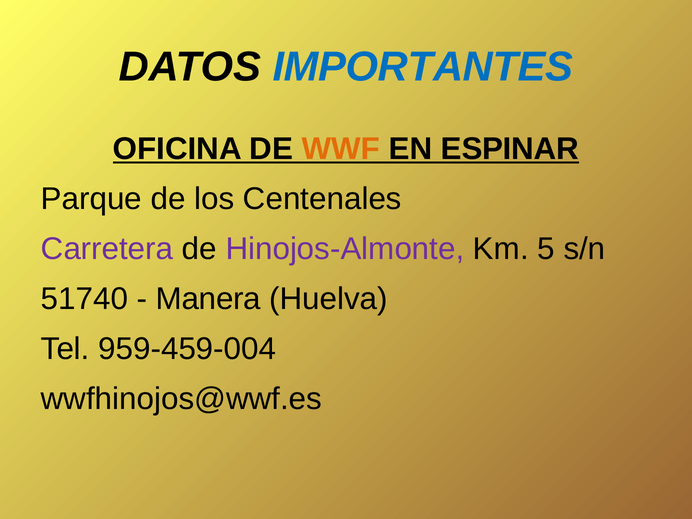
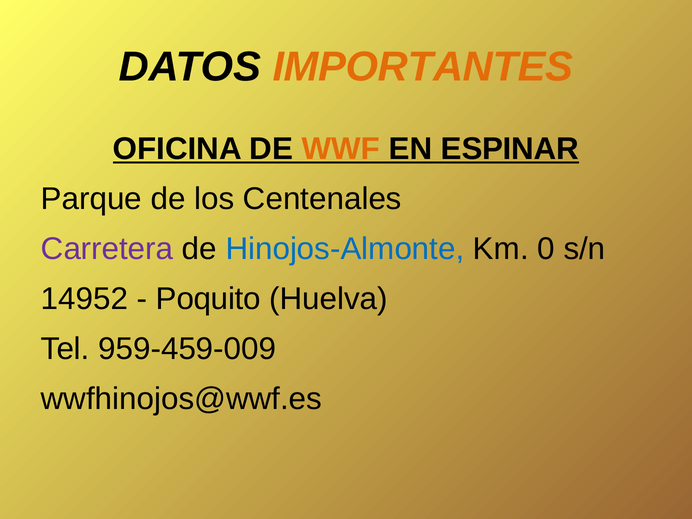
IMPORTANTES colour: blue -> orange
Hinojos-Almonte colour: purple -> blue
5: 5 -> 0
51740: 51740 -> 14952
Manera: Manera -> Poquito
959-459-004: 959-459-004 -> 959-459-009
